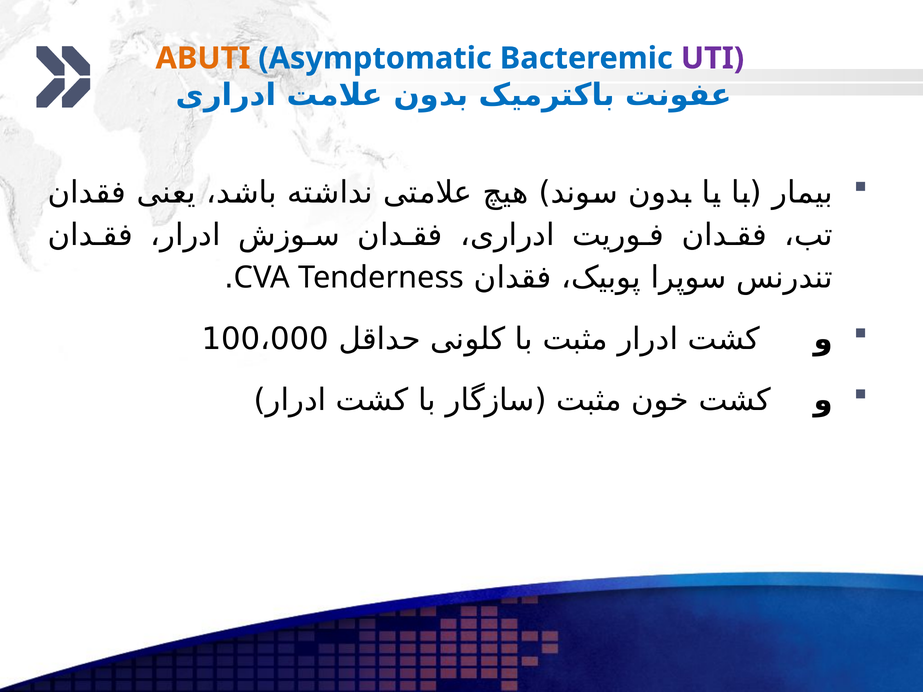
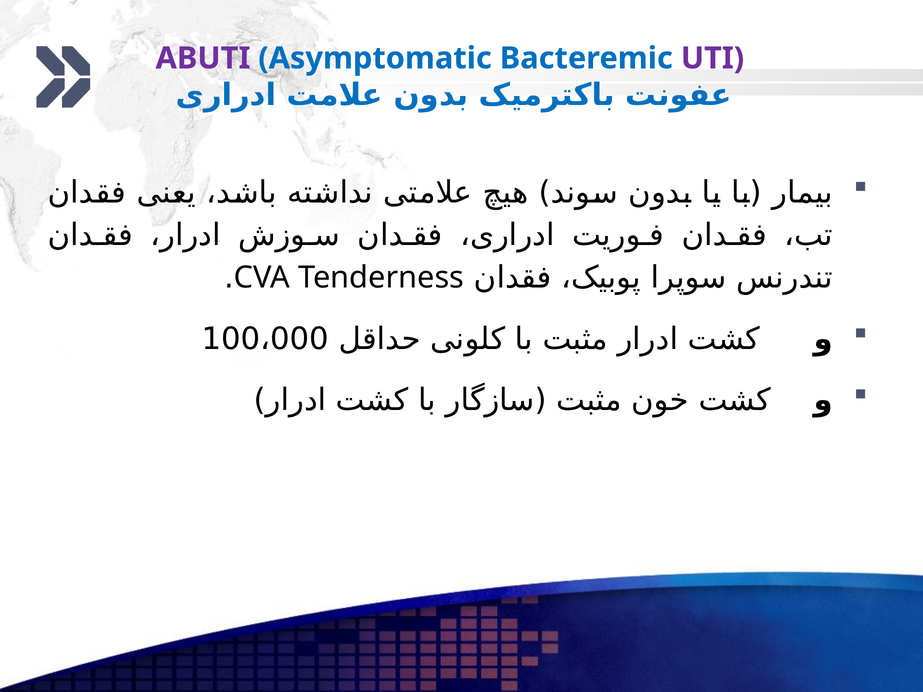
ABUTI colour: orange -> purple
